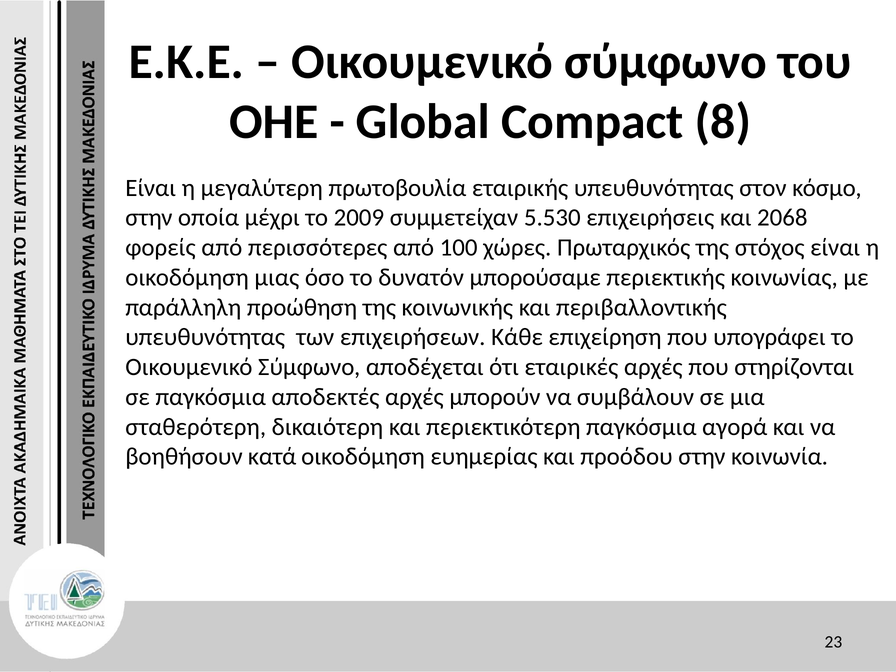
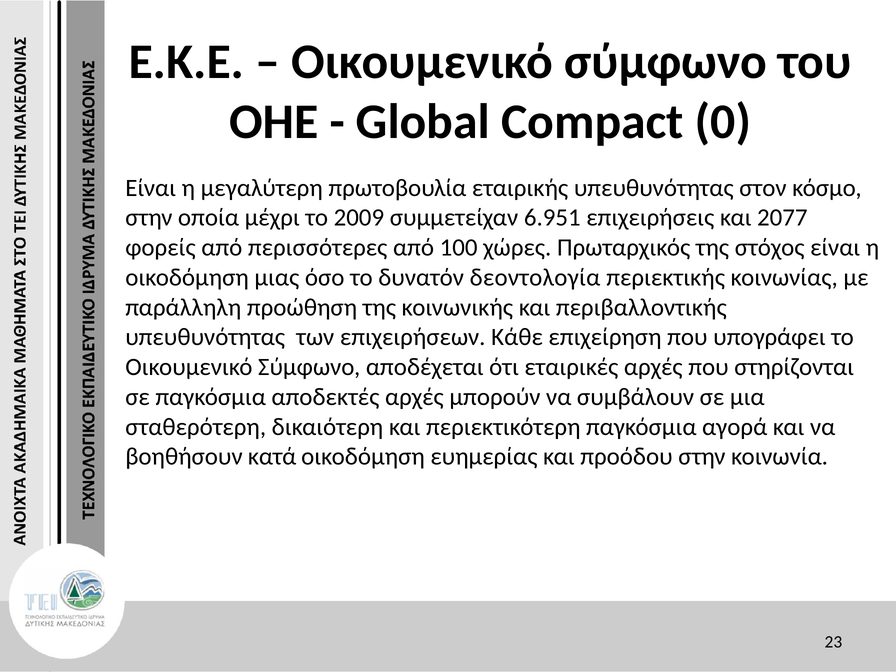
8: 8 -> 0
5.530: 5.530 -> 6.951
2068: 2068 -> 2077
μπορούσαμε: μπορούσαμε -> δεοντολογία
